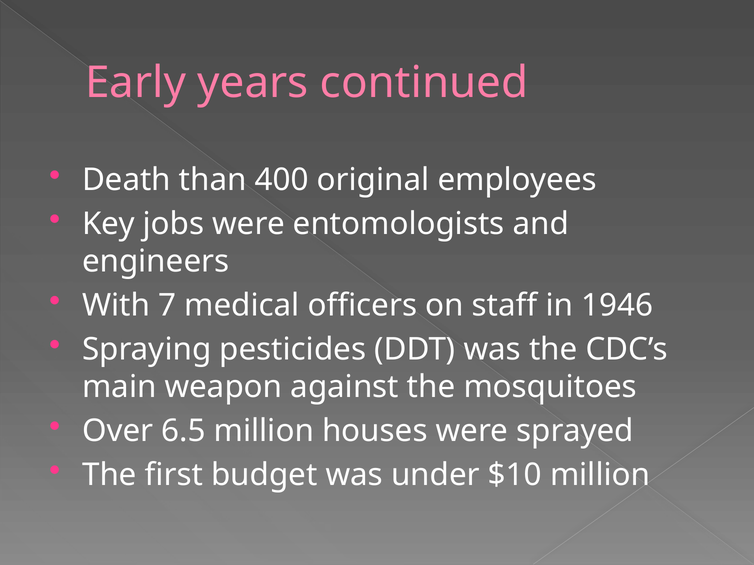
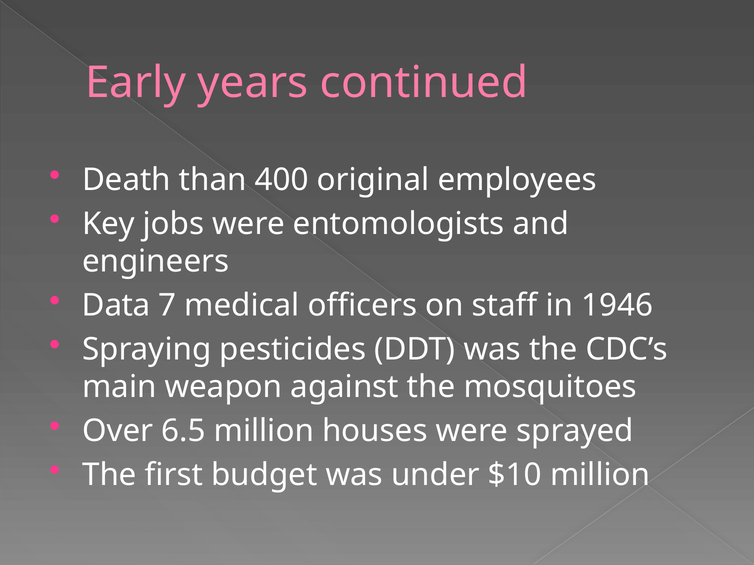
With: With -> Data
